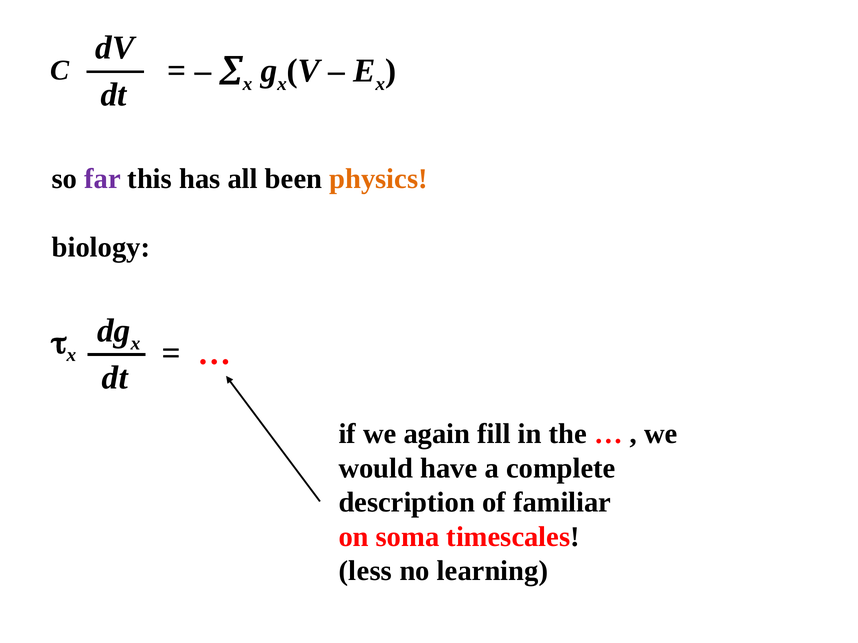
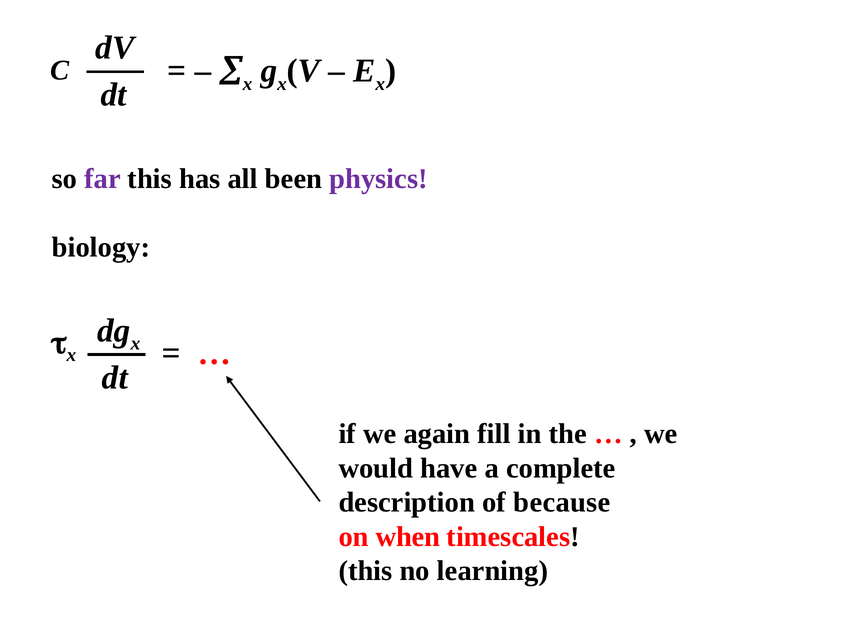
physics colour: orange -> purple
familiar: familiar -> because
soma: soma -> when
less at (365, 571): less -> this
